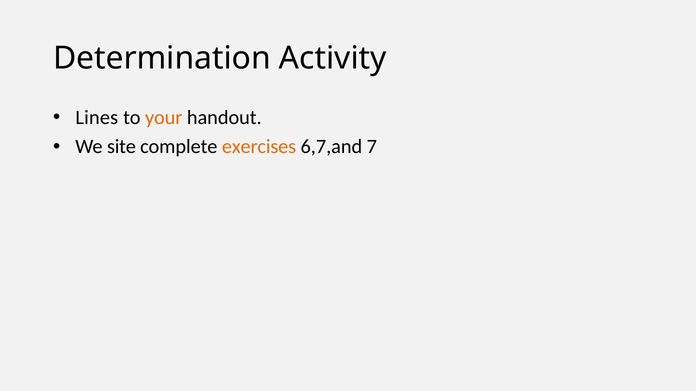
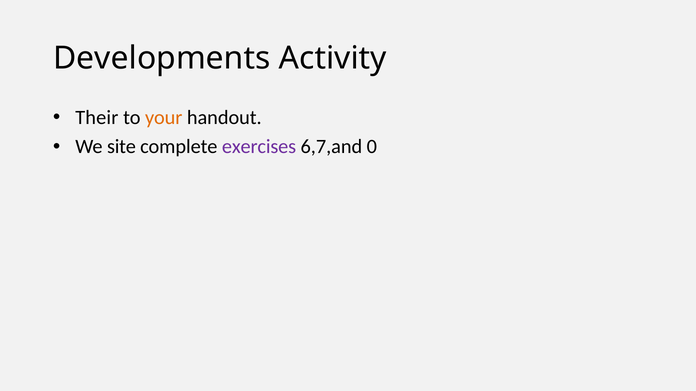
Determination: Determination -> Developments
Lines: Lines -> Their
exercises colour: orange -> purple
7: 7 -> 0
